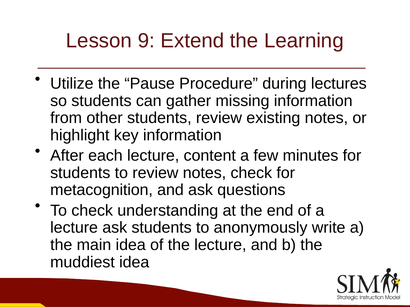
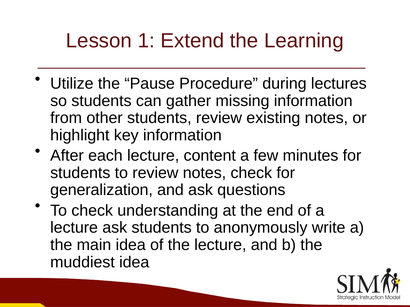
9: 9 -> 1
metacognition: metacognition -> generalization
